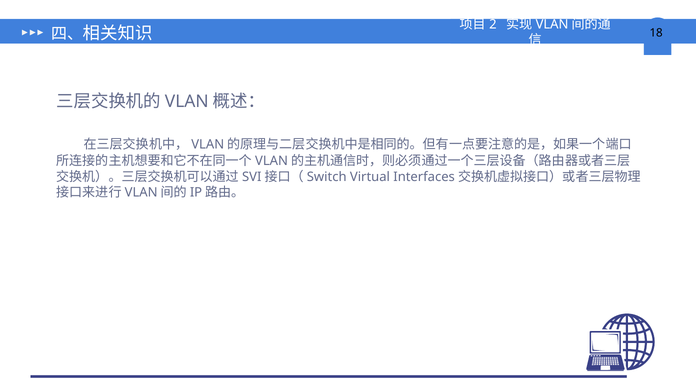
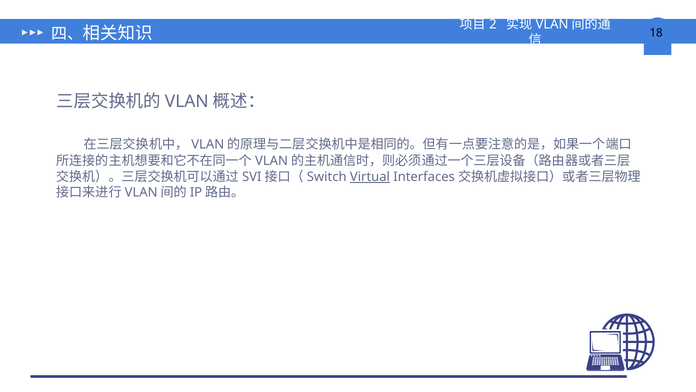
Virtual underline: none -> present
